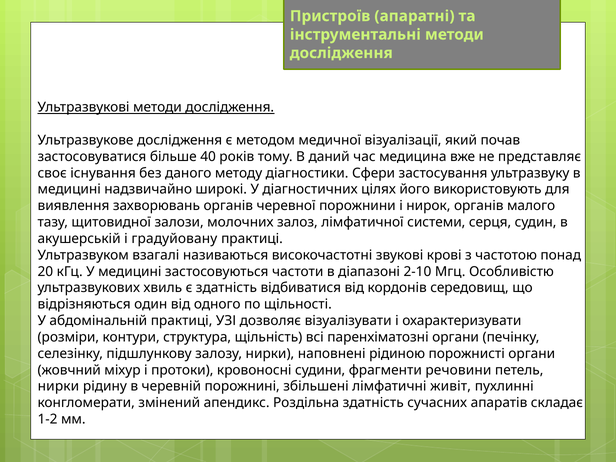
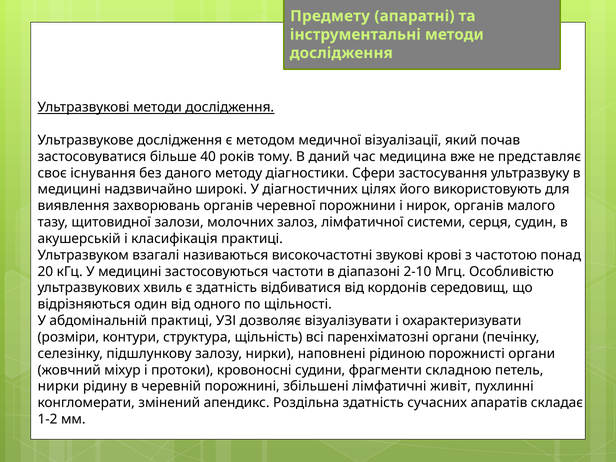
Пристроїв: Пристроїв -> Предмету
градуйовану: градуйовану -> класифікація
речовини: речовини -> складною
